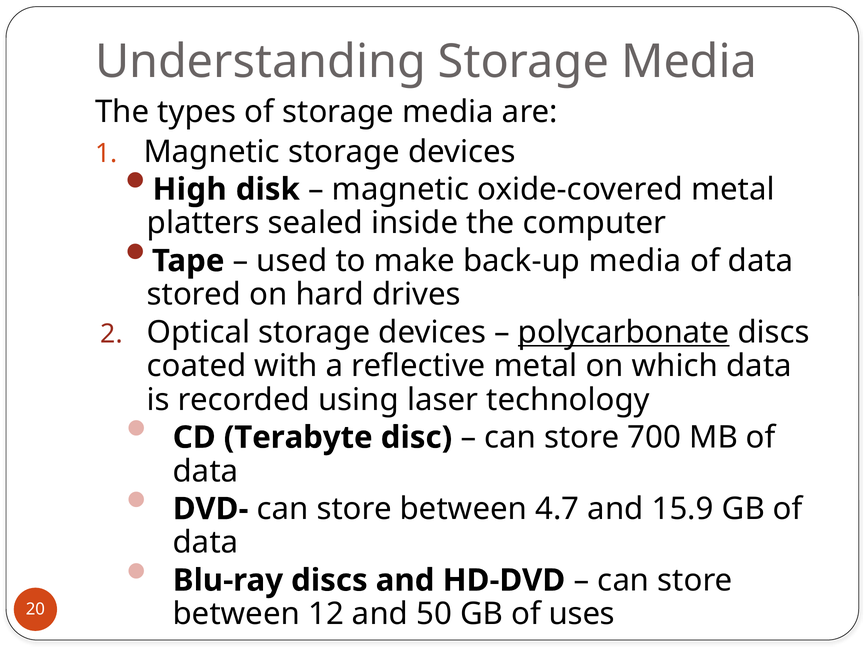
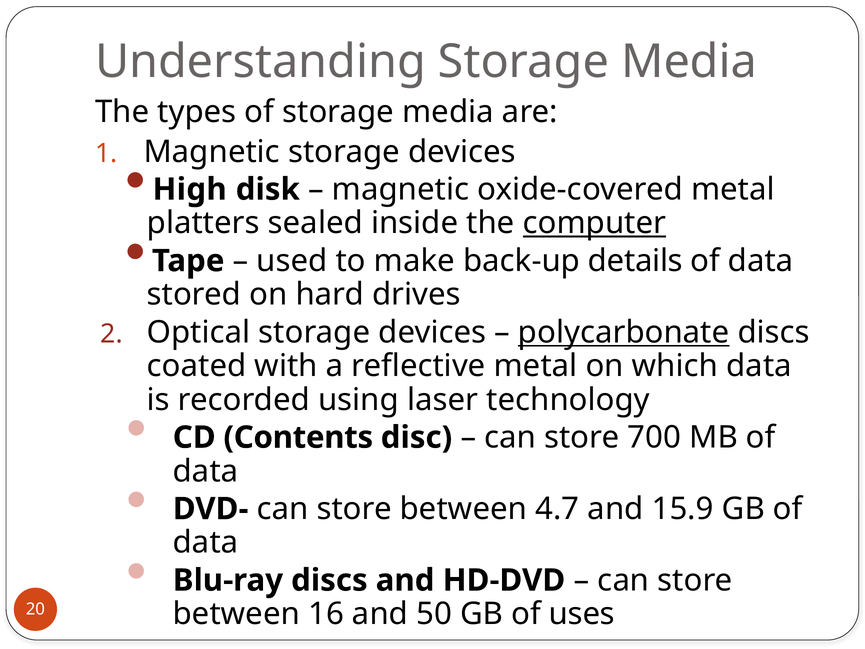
computer underline: none -> present
back-up media: media -> details
Terabyte: Terabyte -> Contents
12: 12 -> 16
